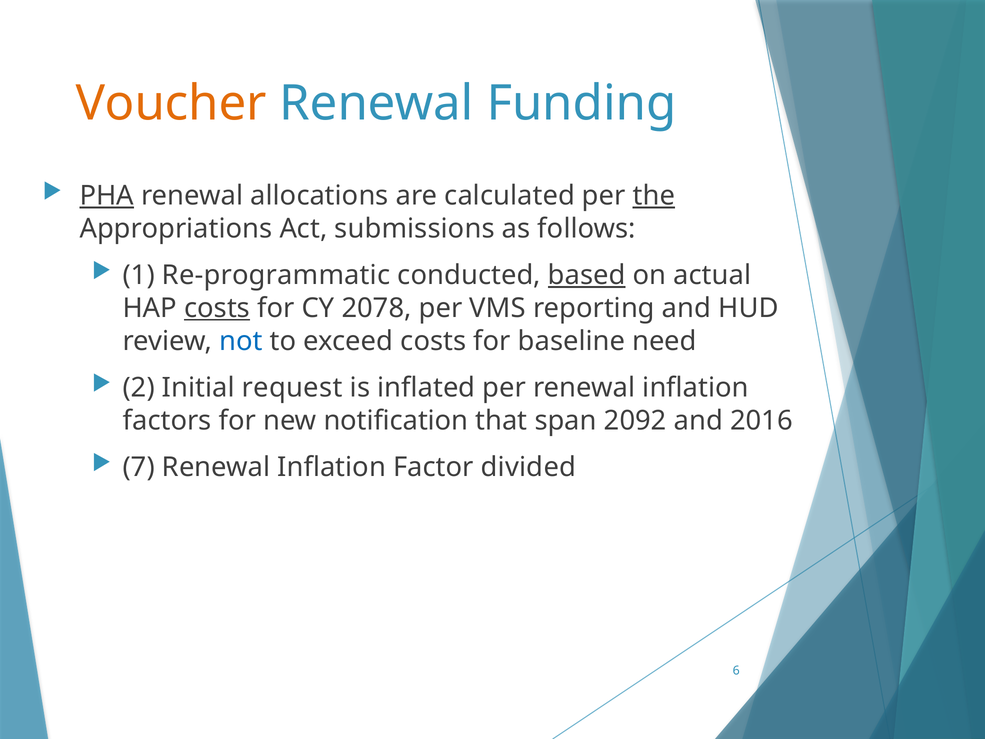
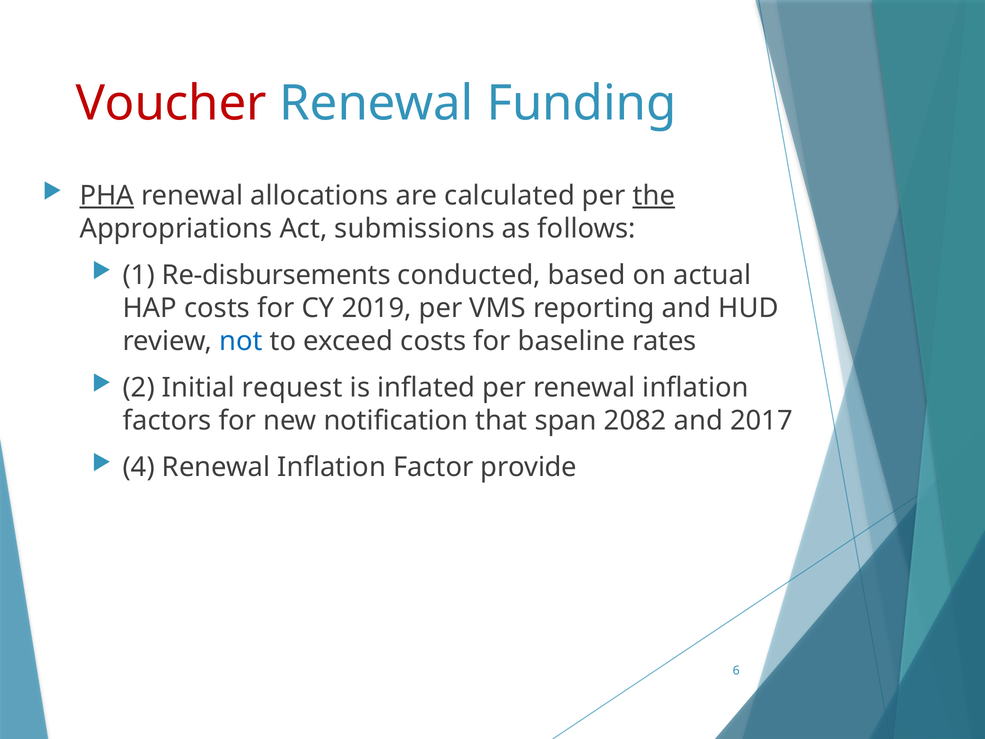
Voucher colour: orange -> red
Re-programmatic: Re-programmatic -> Re-disbursements
based underline: present -> none
costs at (217, 308) underline: present -> none
2078: 2078 -> 2019
need: need -> rates
2092: 2092 -> 2082
2016: 2016 -> 2017
7: 7 -> 4
divided: divided -> provide
